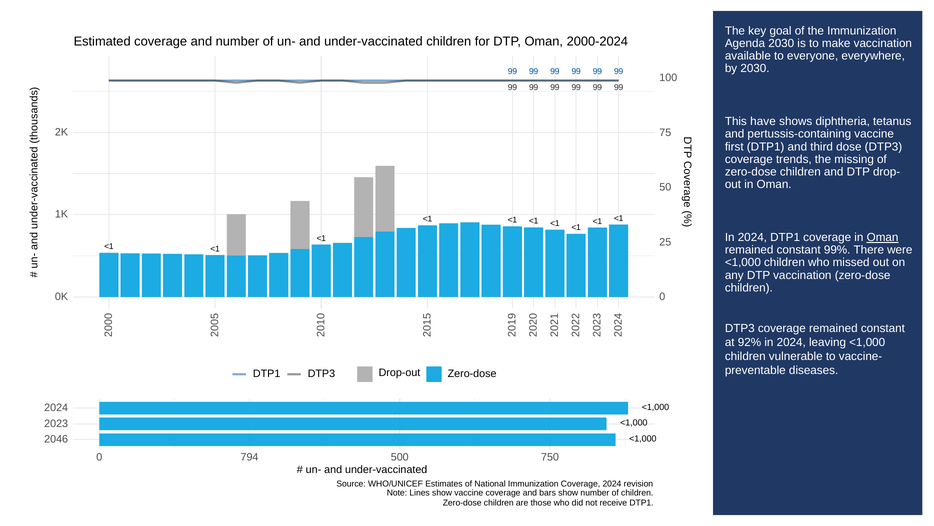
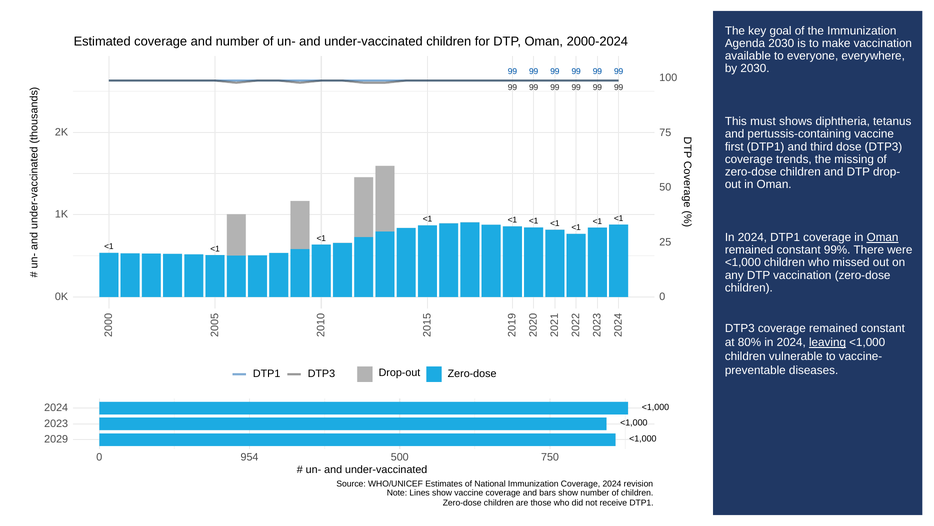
have: have -> must
92%: 92% -> 80%
leaving underline: none -> present
2046: 2046 -> 2029
794: 794 -> 954
